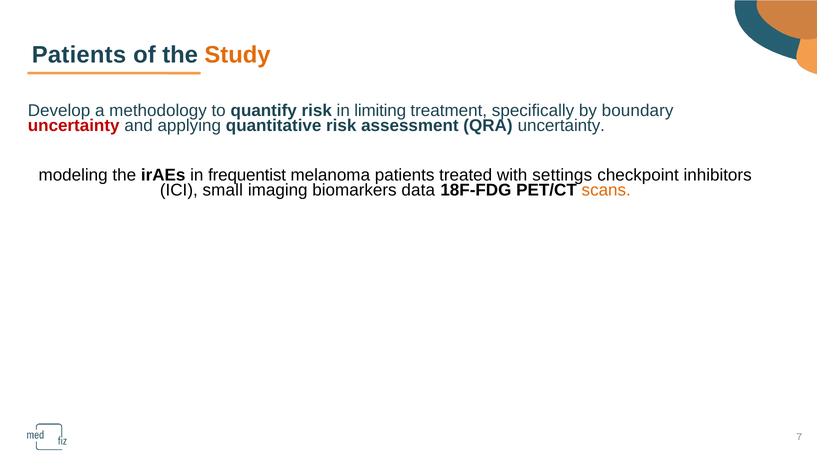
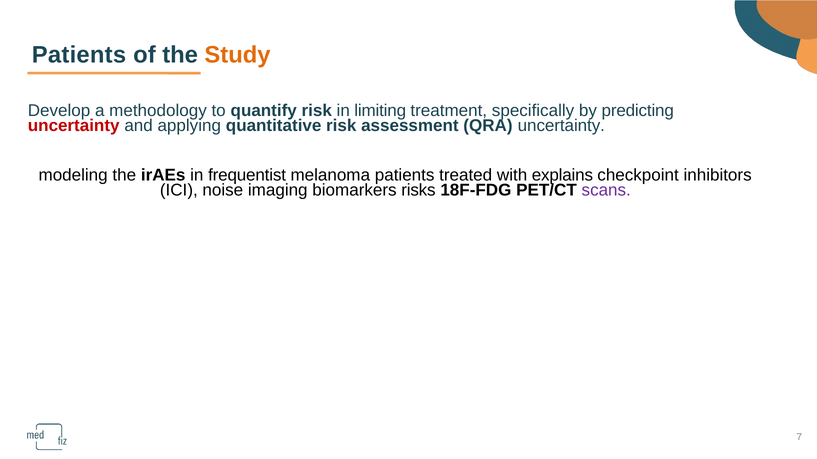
boundary: boundary -> predicting
settings: settings -> explains
small: small -> noise
data: data -> risks
scans colour: orange -> purple
